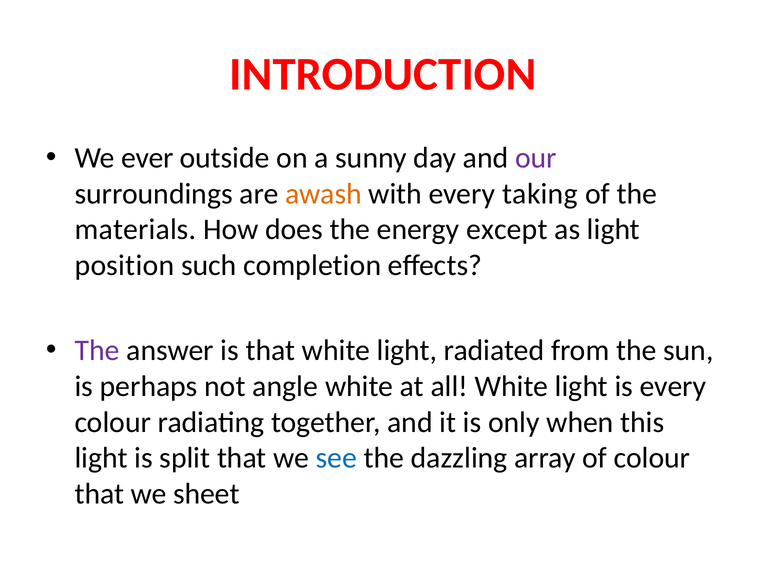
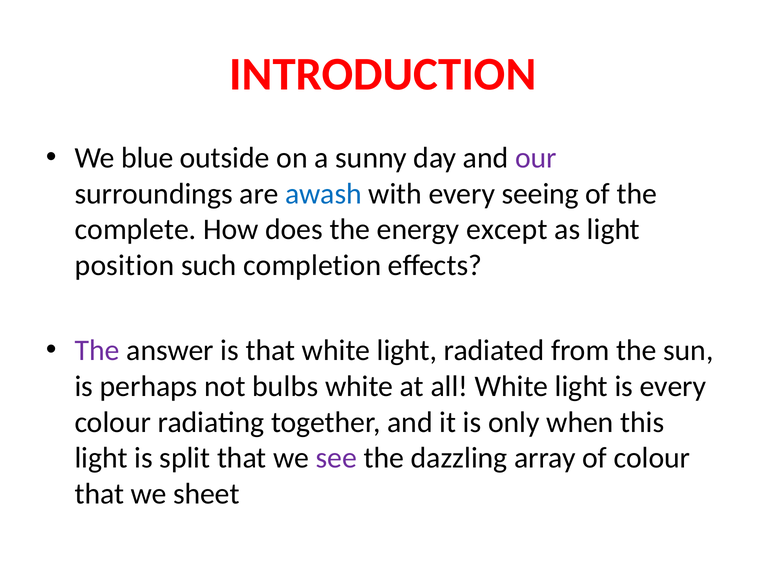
ever: ever -> blue
awash colour: orange -> blue
taking: taking -> seeing
materials: materials -> complete
angle: angle -> bulbs
see colour: blue -> purple
